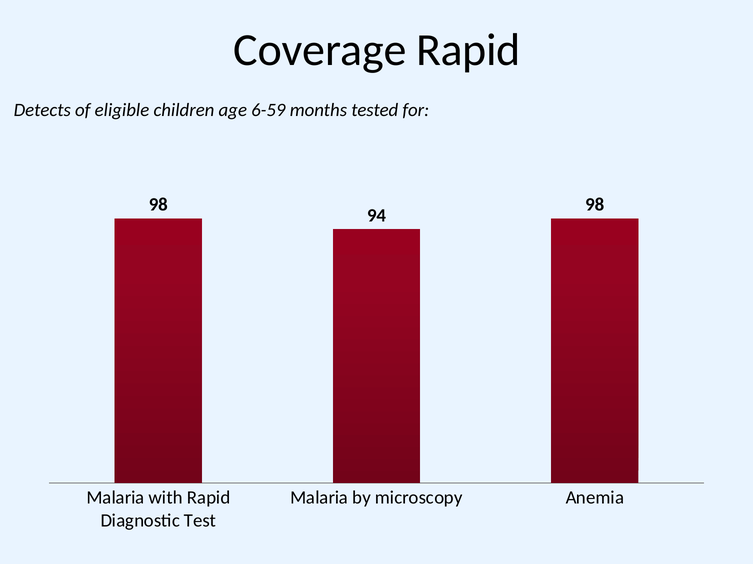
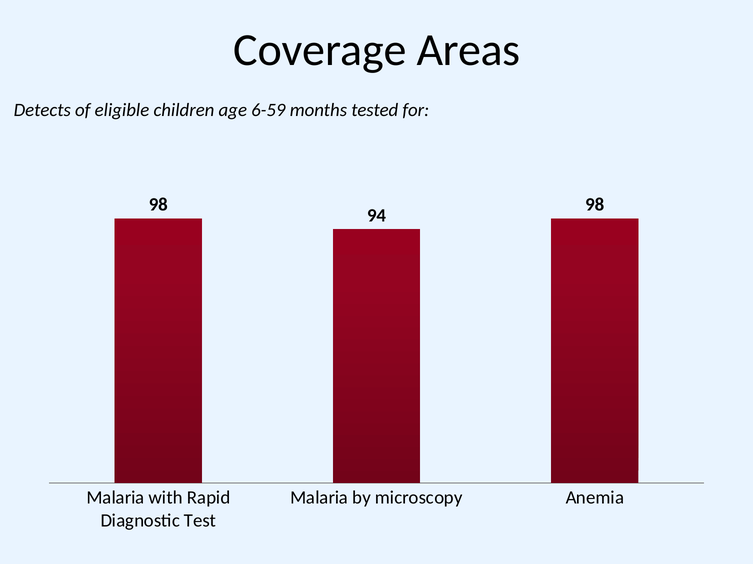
Coverage Rapid: Rapid -> Areas
